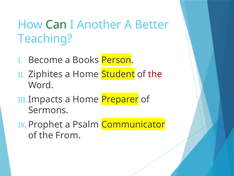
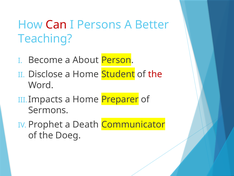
Can colour: green -> red
Another: Another -> Persons
Books: Books -> About
Ziphites: Ziphites -> Disclose
Psalm: Psalm -> Death
From: From -> Doeg
